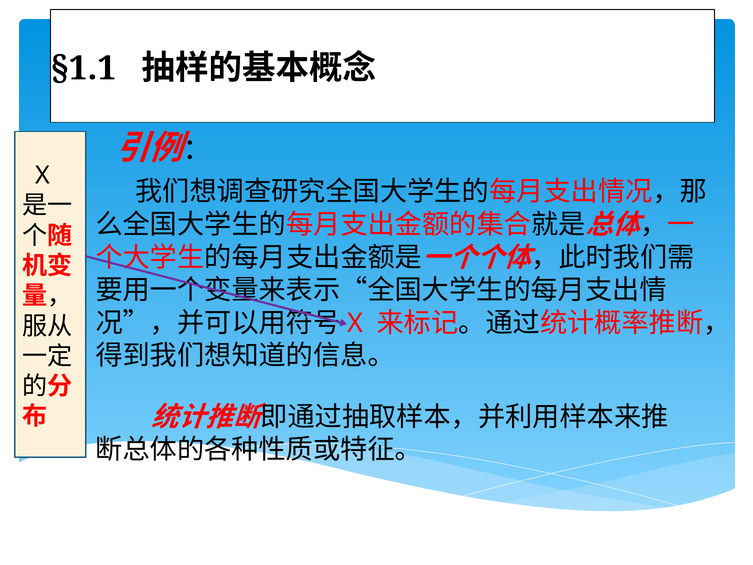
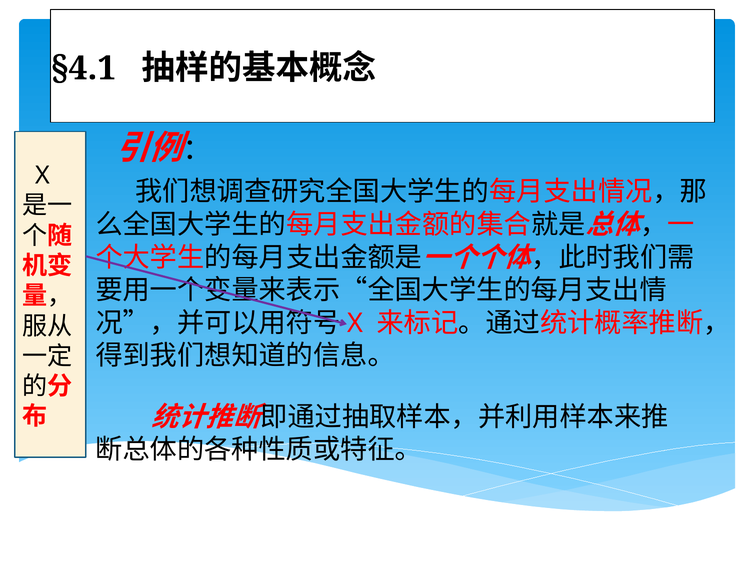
§1.1: §1.1 -> §4.1
